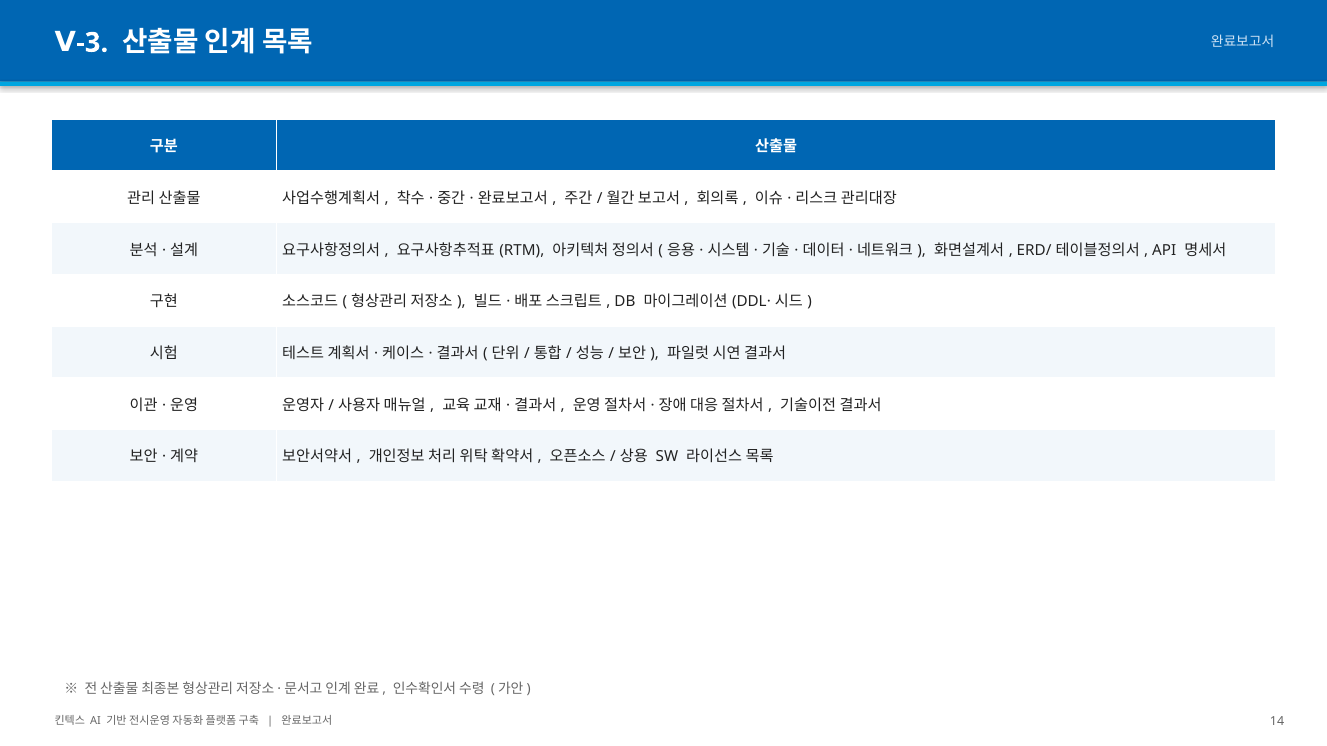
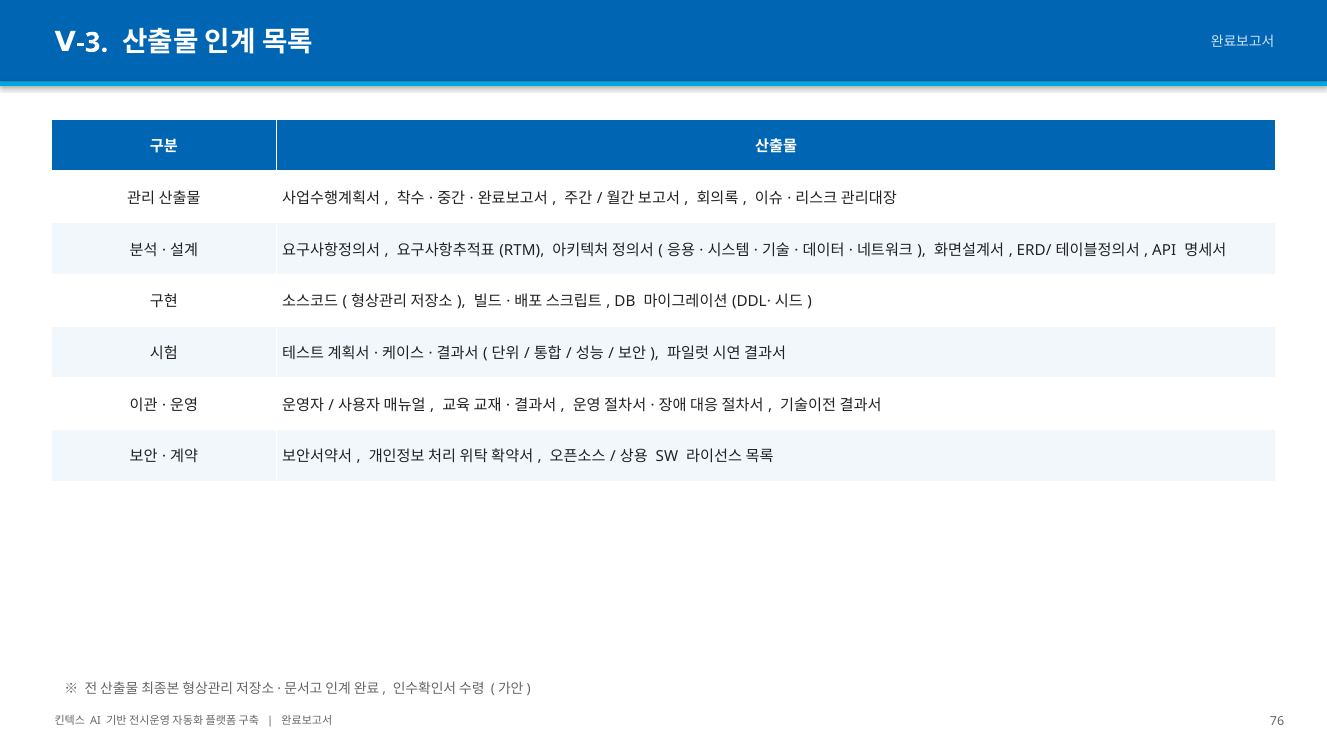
14: 14 -> 76
